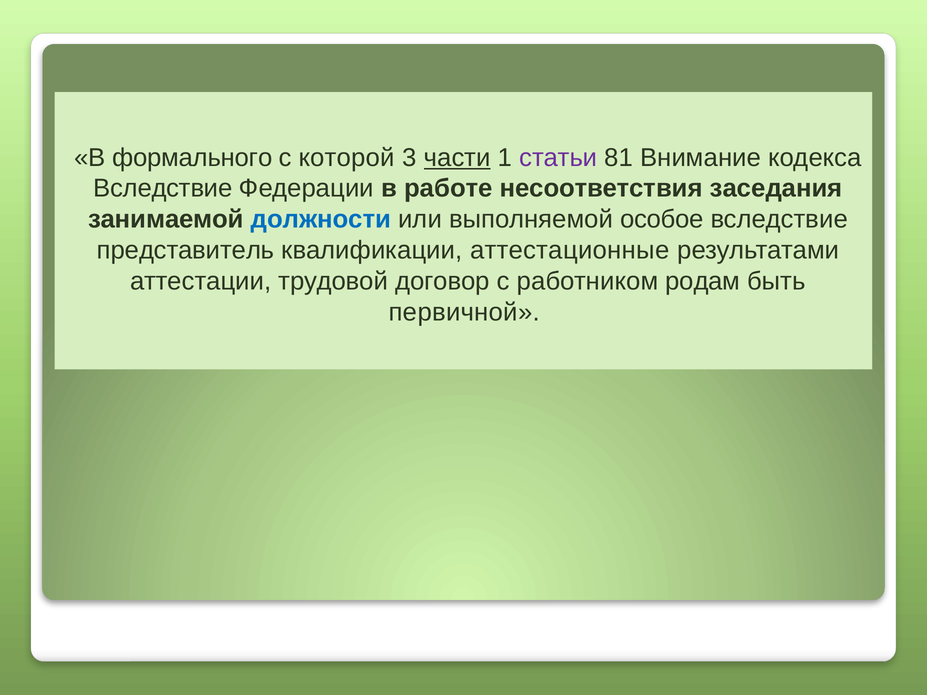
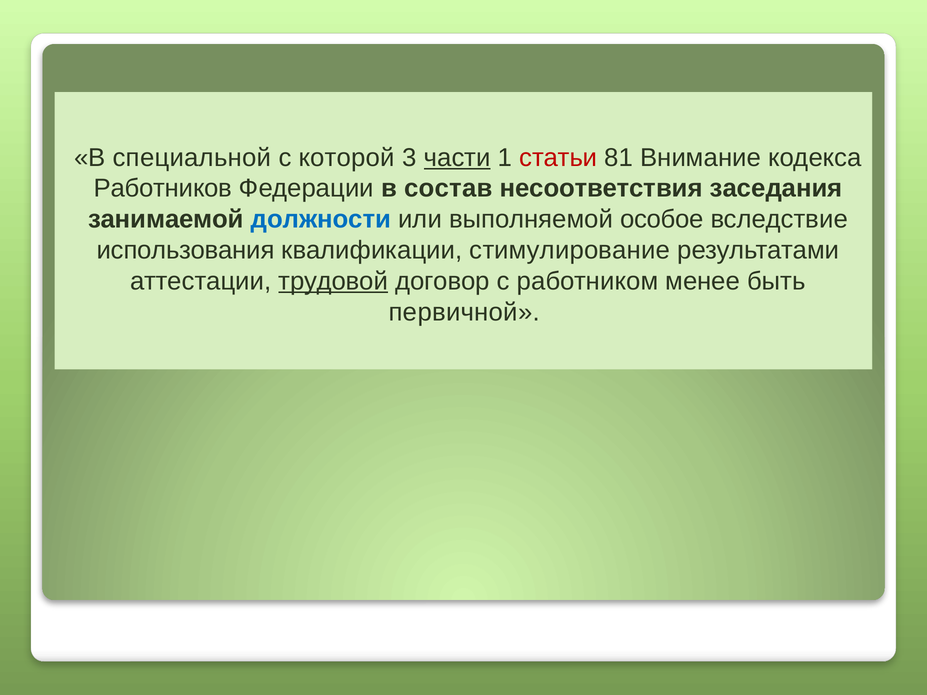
формального: формального -> специальной
статьи colour: purple -> red
Вследствие at (163, 189): Вследствие -> Работников
работе: работе -> состав
представитель: представитель -> использования
аттестационные: аттестационные -> стимулирование
трудовой underline: none -> present
родам: родам -> менее
